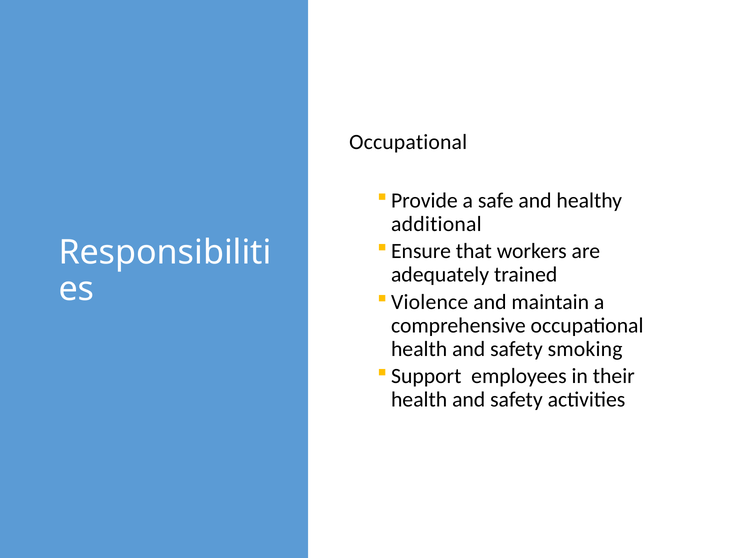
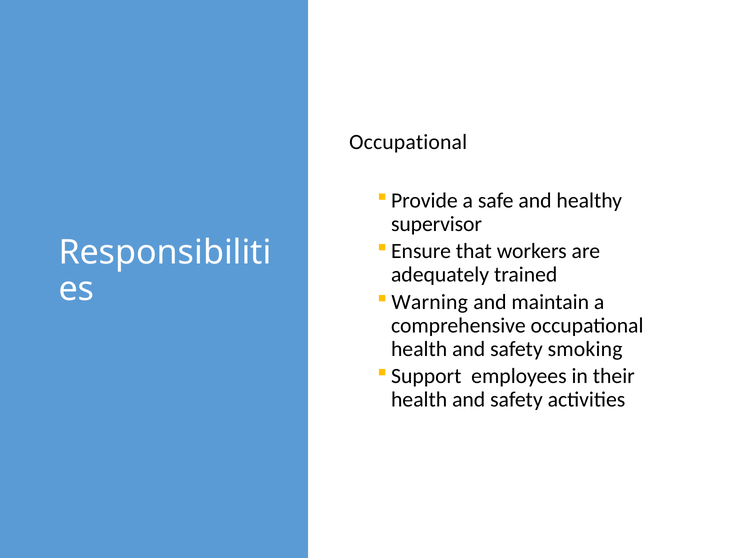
additional: additional -> supervisor
Violence: Violence -> Warning
